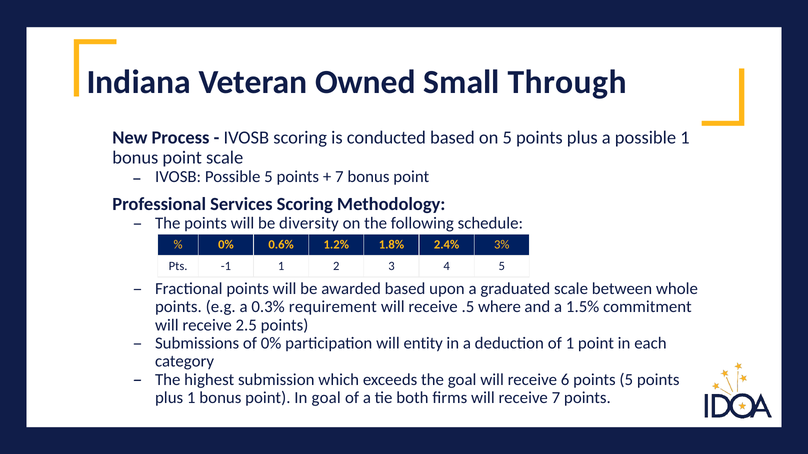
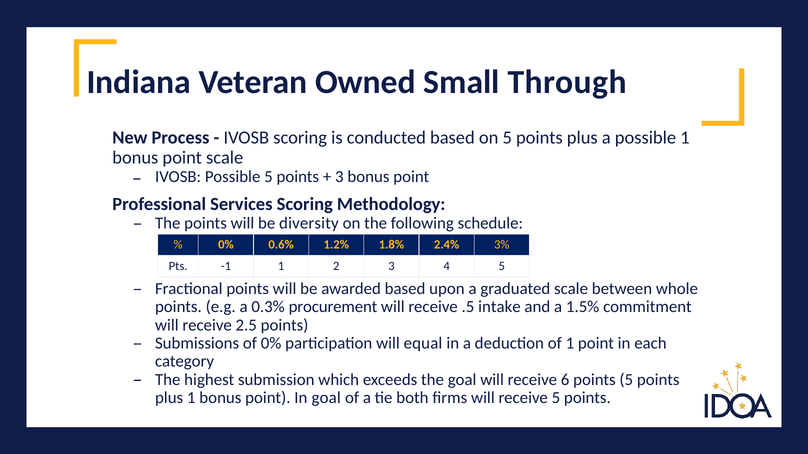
7 at (339, 177): 7 -> 3
requirement: requirement -> procurement
where: where -> intake
entity: entity -> equal
receive 7: 7 -> 5
